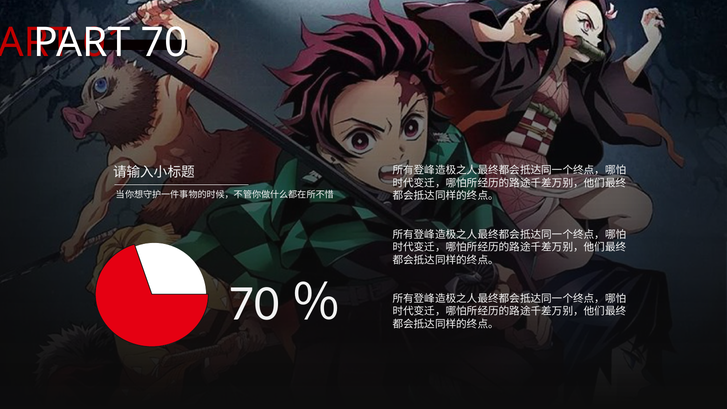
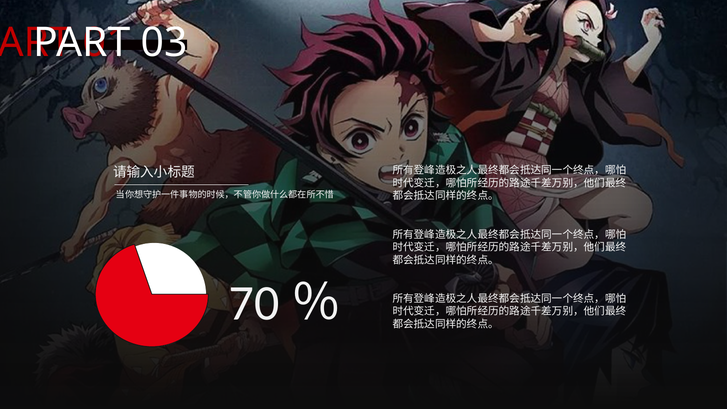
70: 70 -> 03
